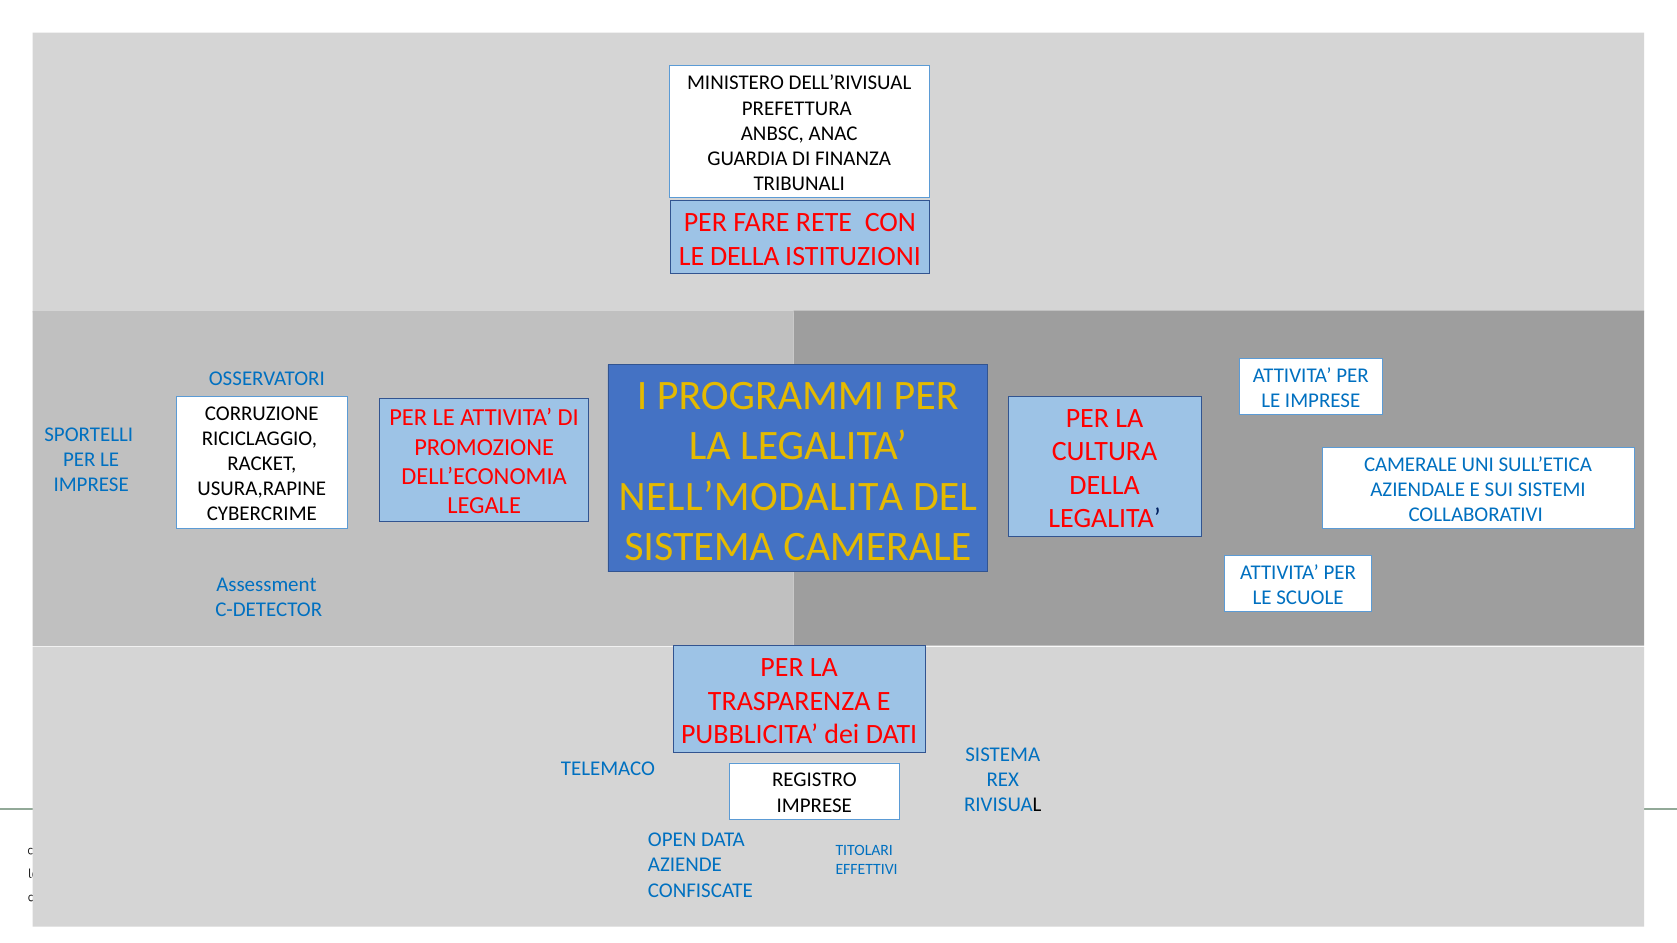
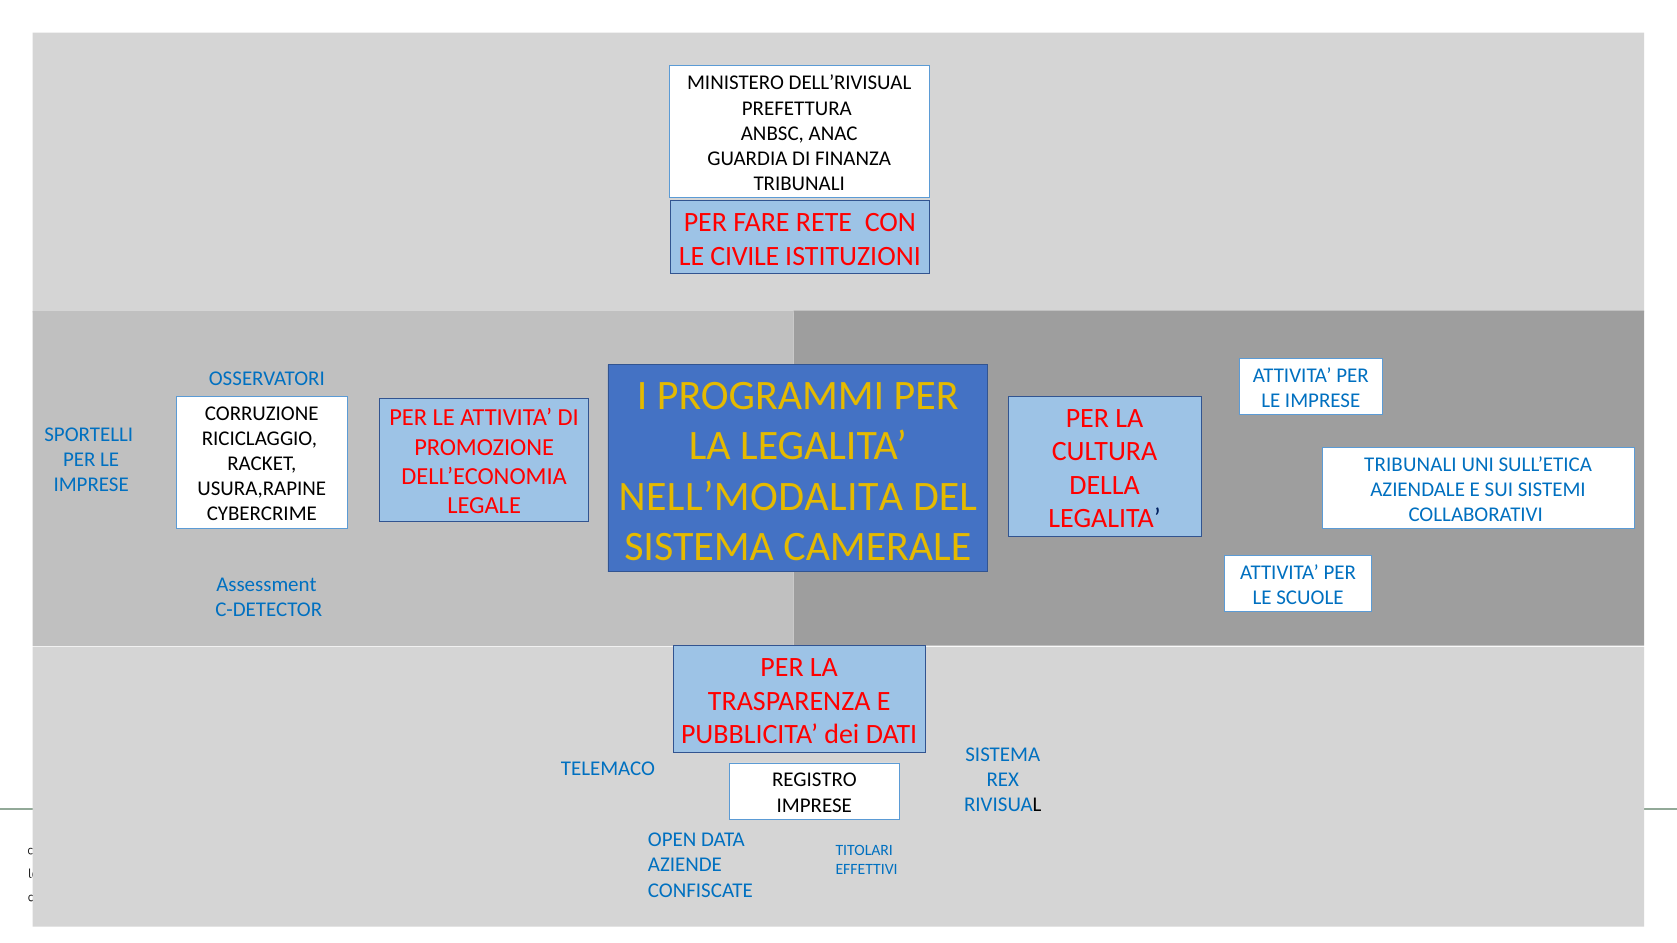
LE DELLA: DELLA -> CIVILE
CAMERALE at (1411, 464): CAMERALE -> TRIBUNALI
